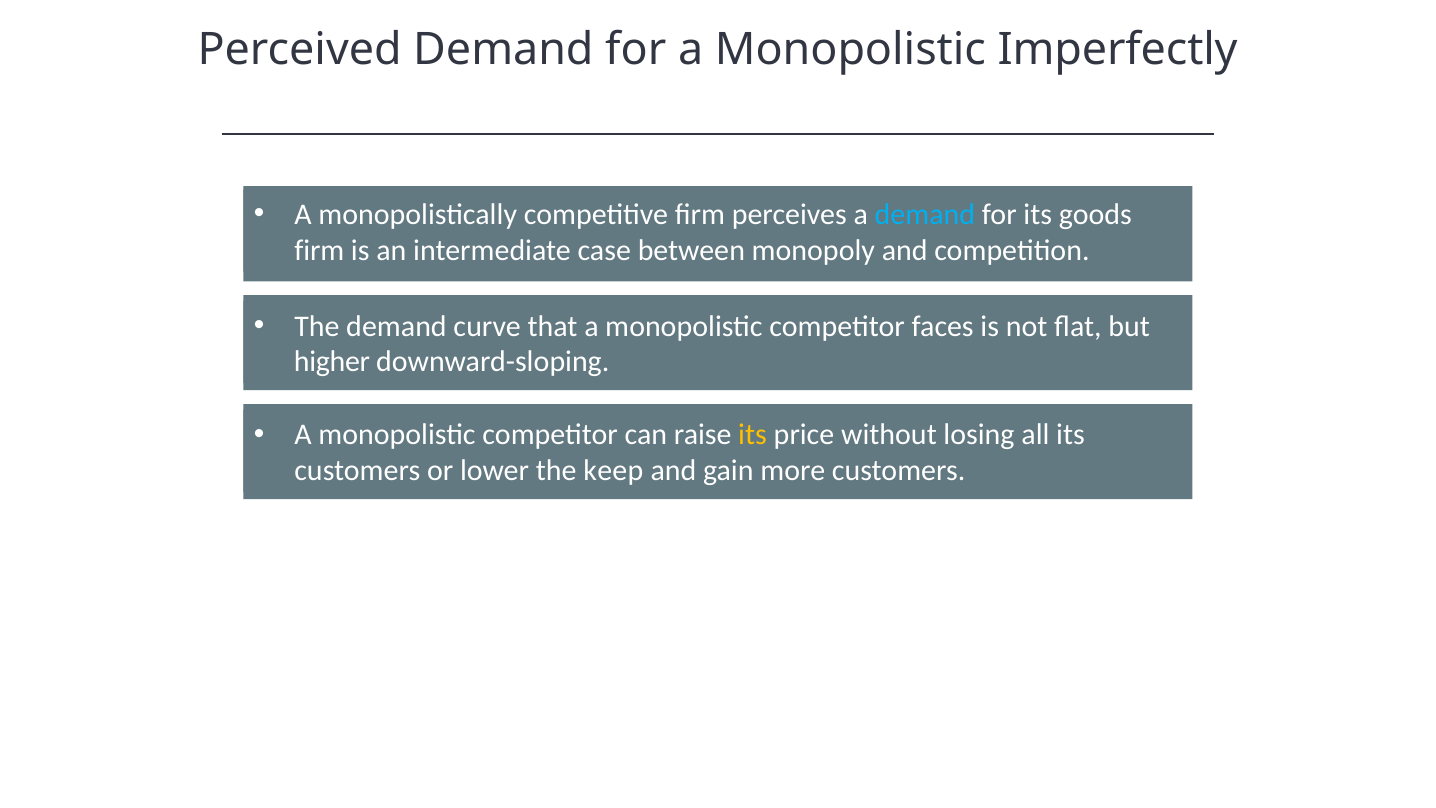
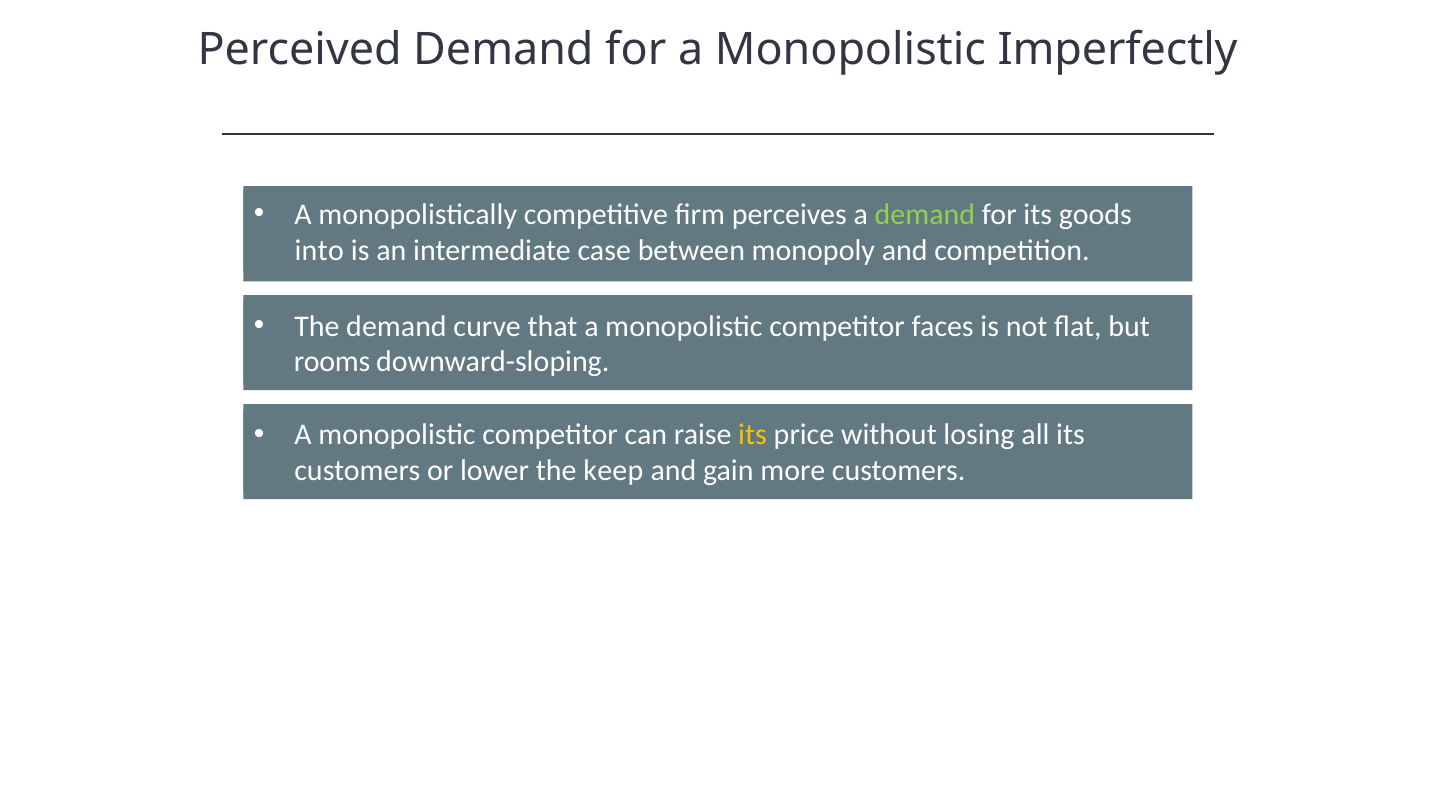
demand at (925, 215) colour: light blue -> light green
firm at (319, 251): firm -> into
higher: higher -> rooms
